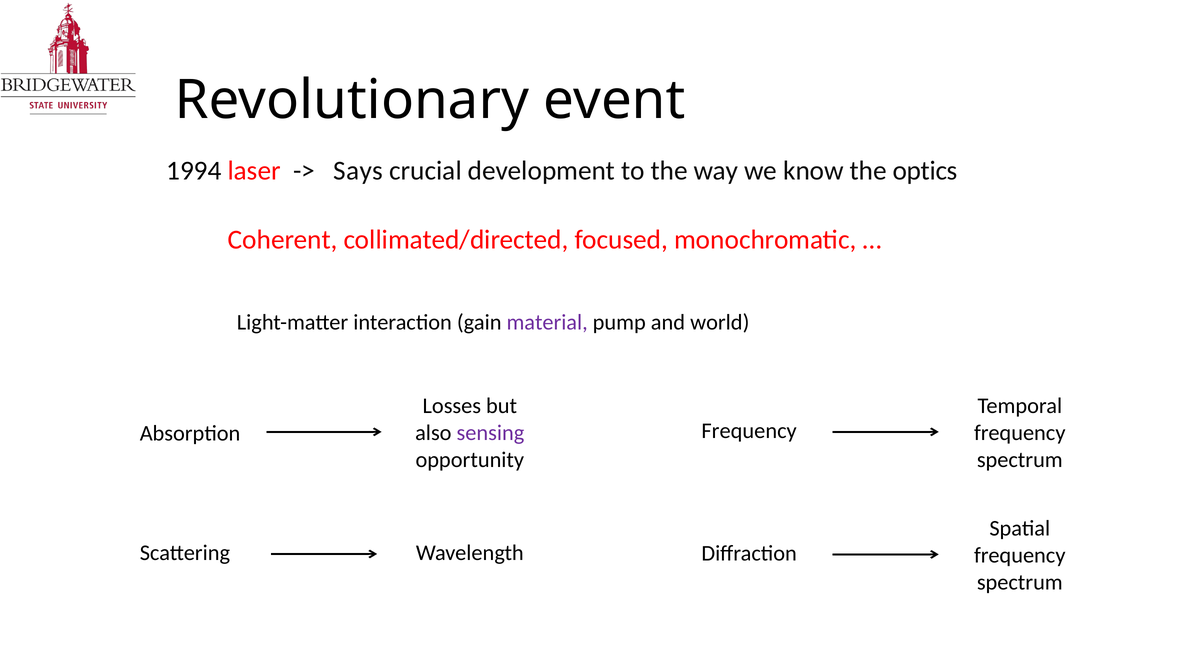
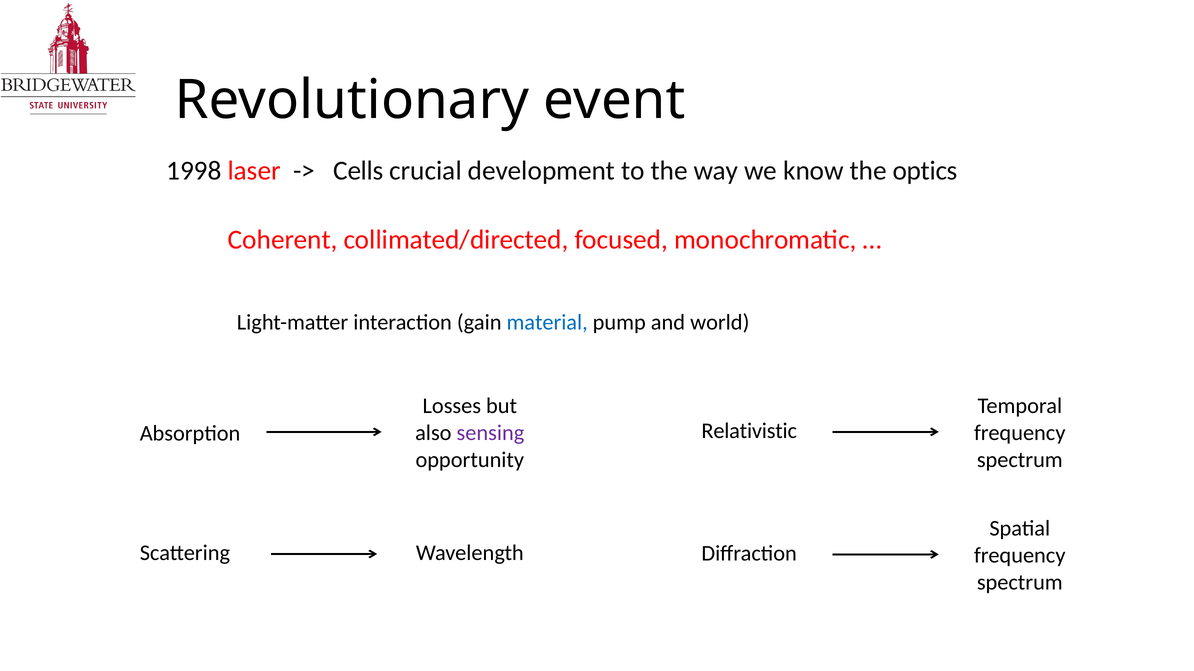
1994: 1994 -> 1998
Says: Says -> Cells
material colour: purple -> blue
Frequency at (749, 431): Frequency -> Relativistic
